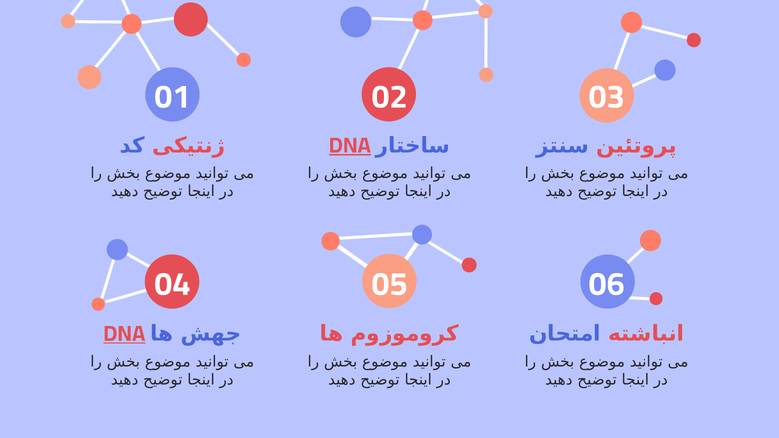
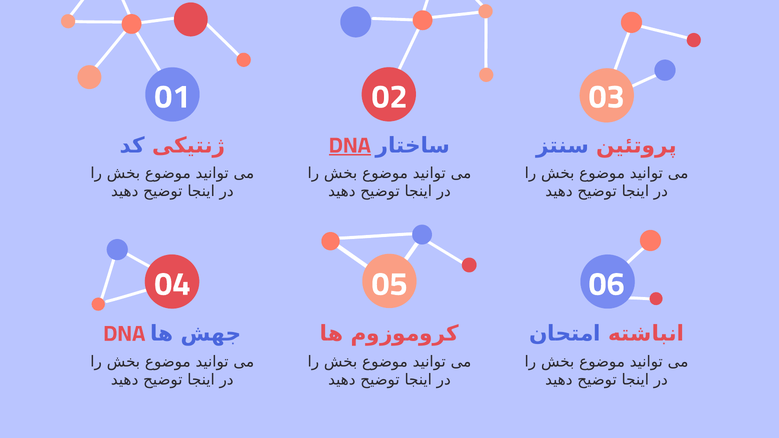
DNA at (124, 334) underline: present -> none
